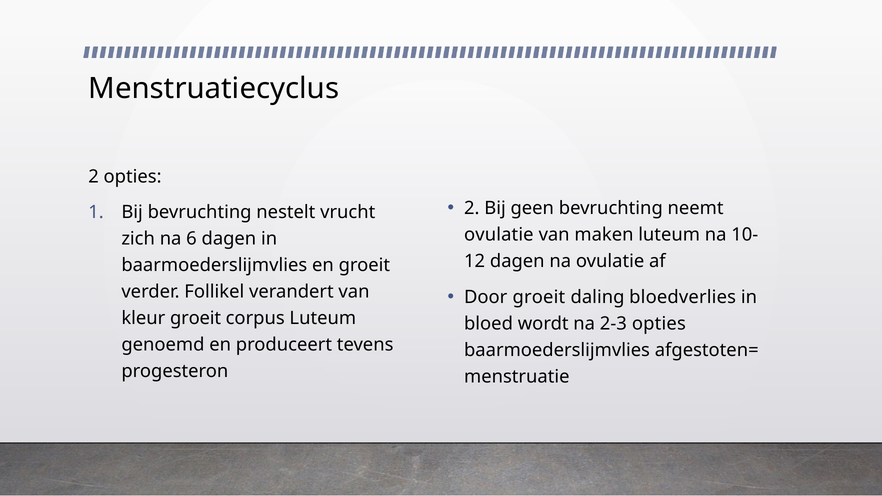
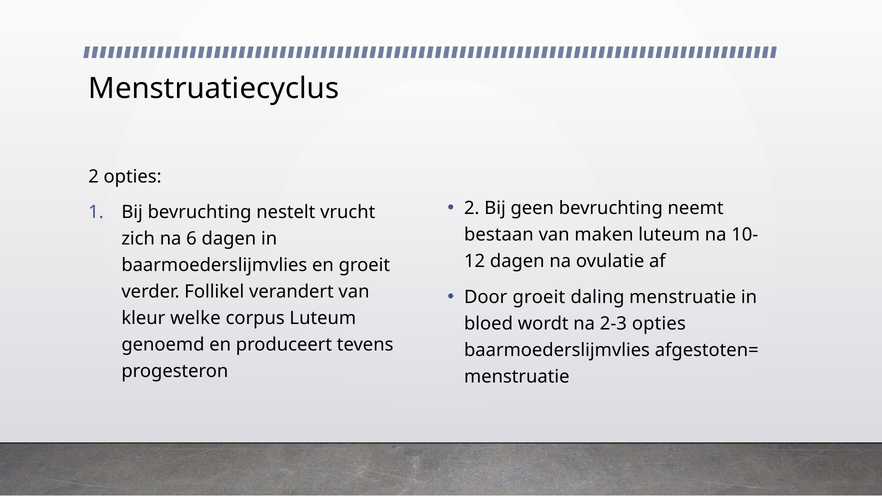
ovulatie at (499, 235): ovulatie -> bestaan
daling bloedverlies: bloedverlies -> menstruatie
kleur groeit: groeit -> welke
